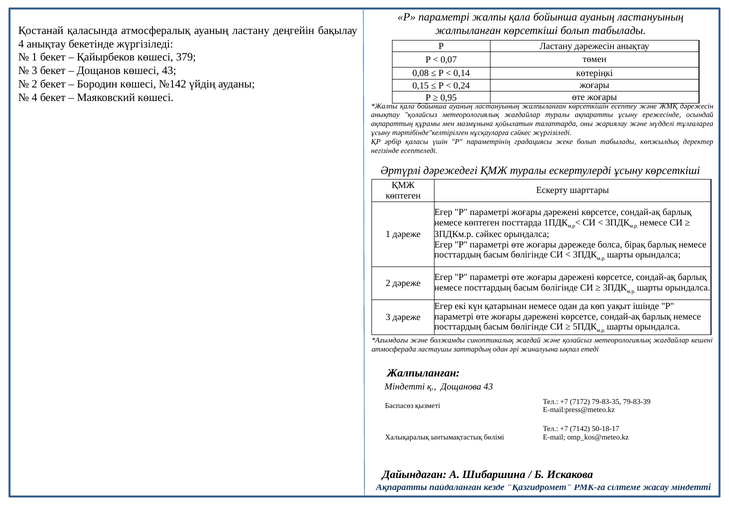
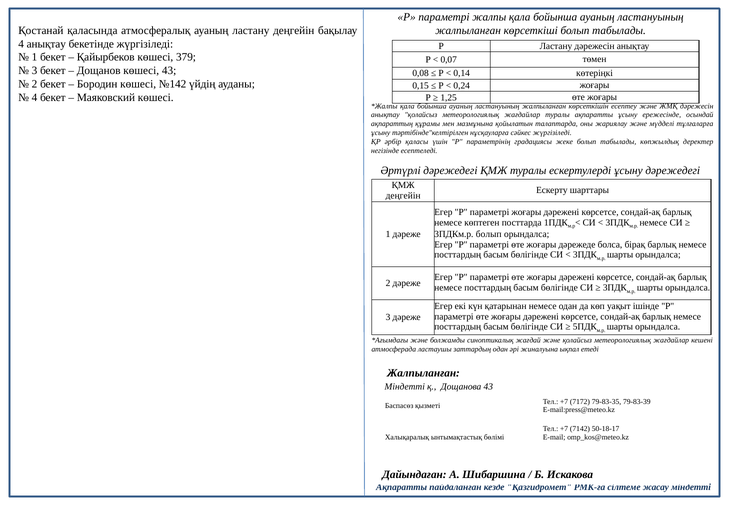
0,95: 0,95 -> 1,25
ұсыну көрсеткіші: көрсеткіші -> дәрежедегі
көптеген at (403, 195): көптеген -> деңгейін
3ПДКм.р сәйкес: сәйкес -> болып
